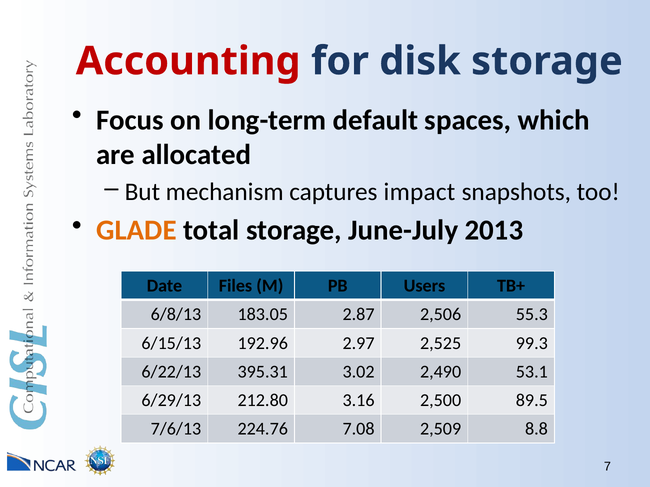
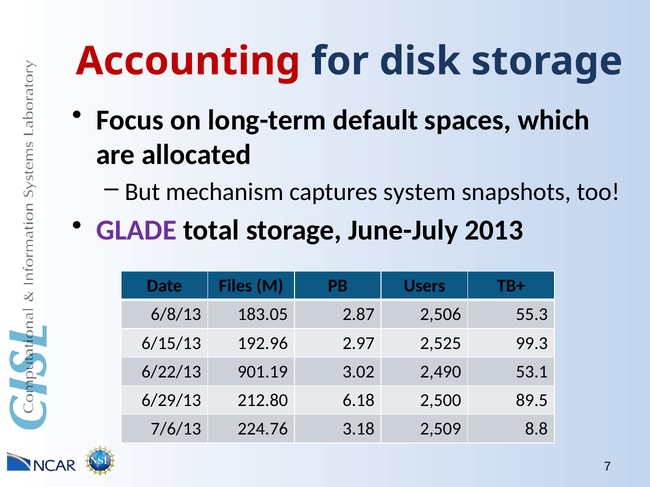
impact: impact -> system
GLADE colour: orange -> purple
395.31: 395.31 -> 901.19
3.16: 3.16 -> 6.18
7.08: 7.08 -> 3.18
